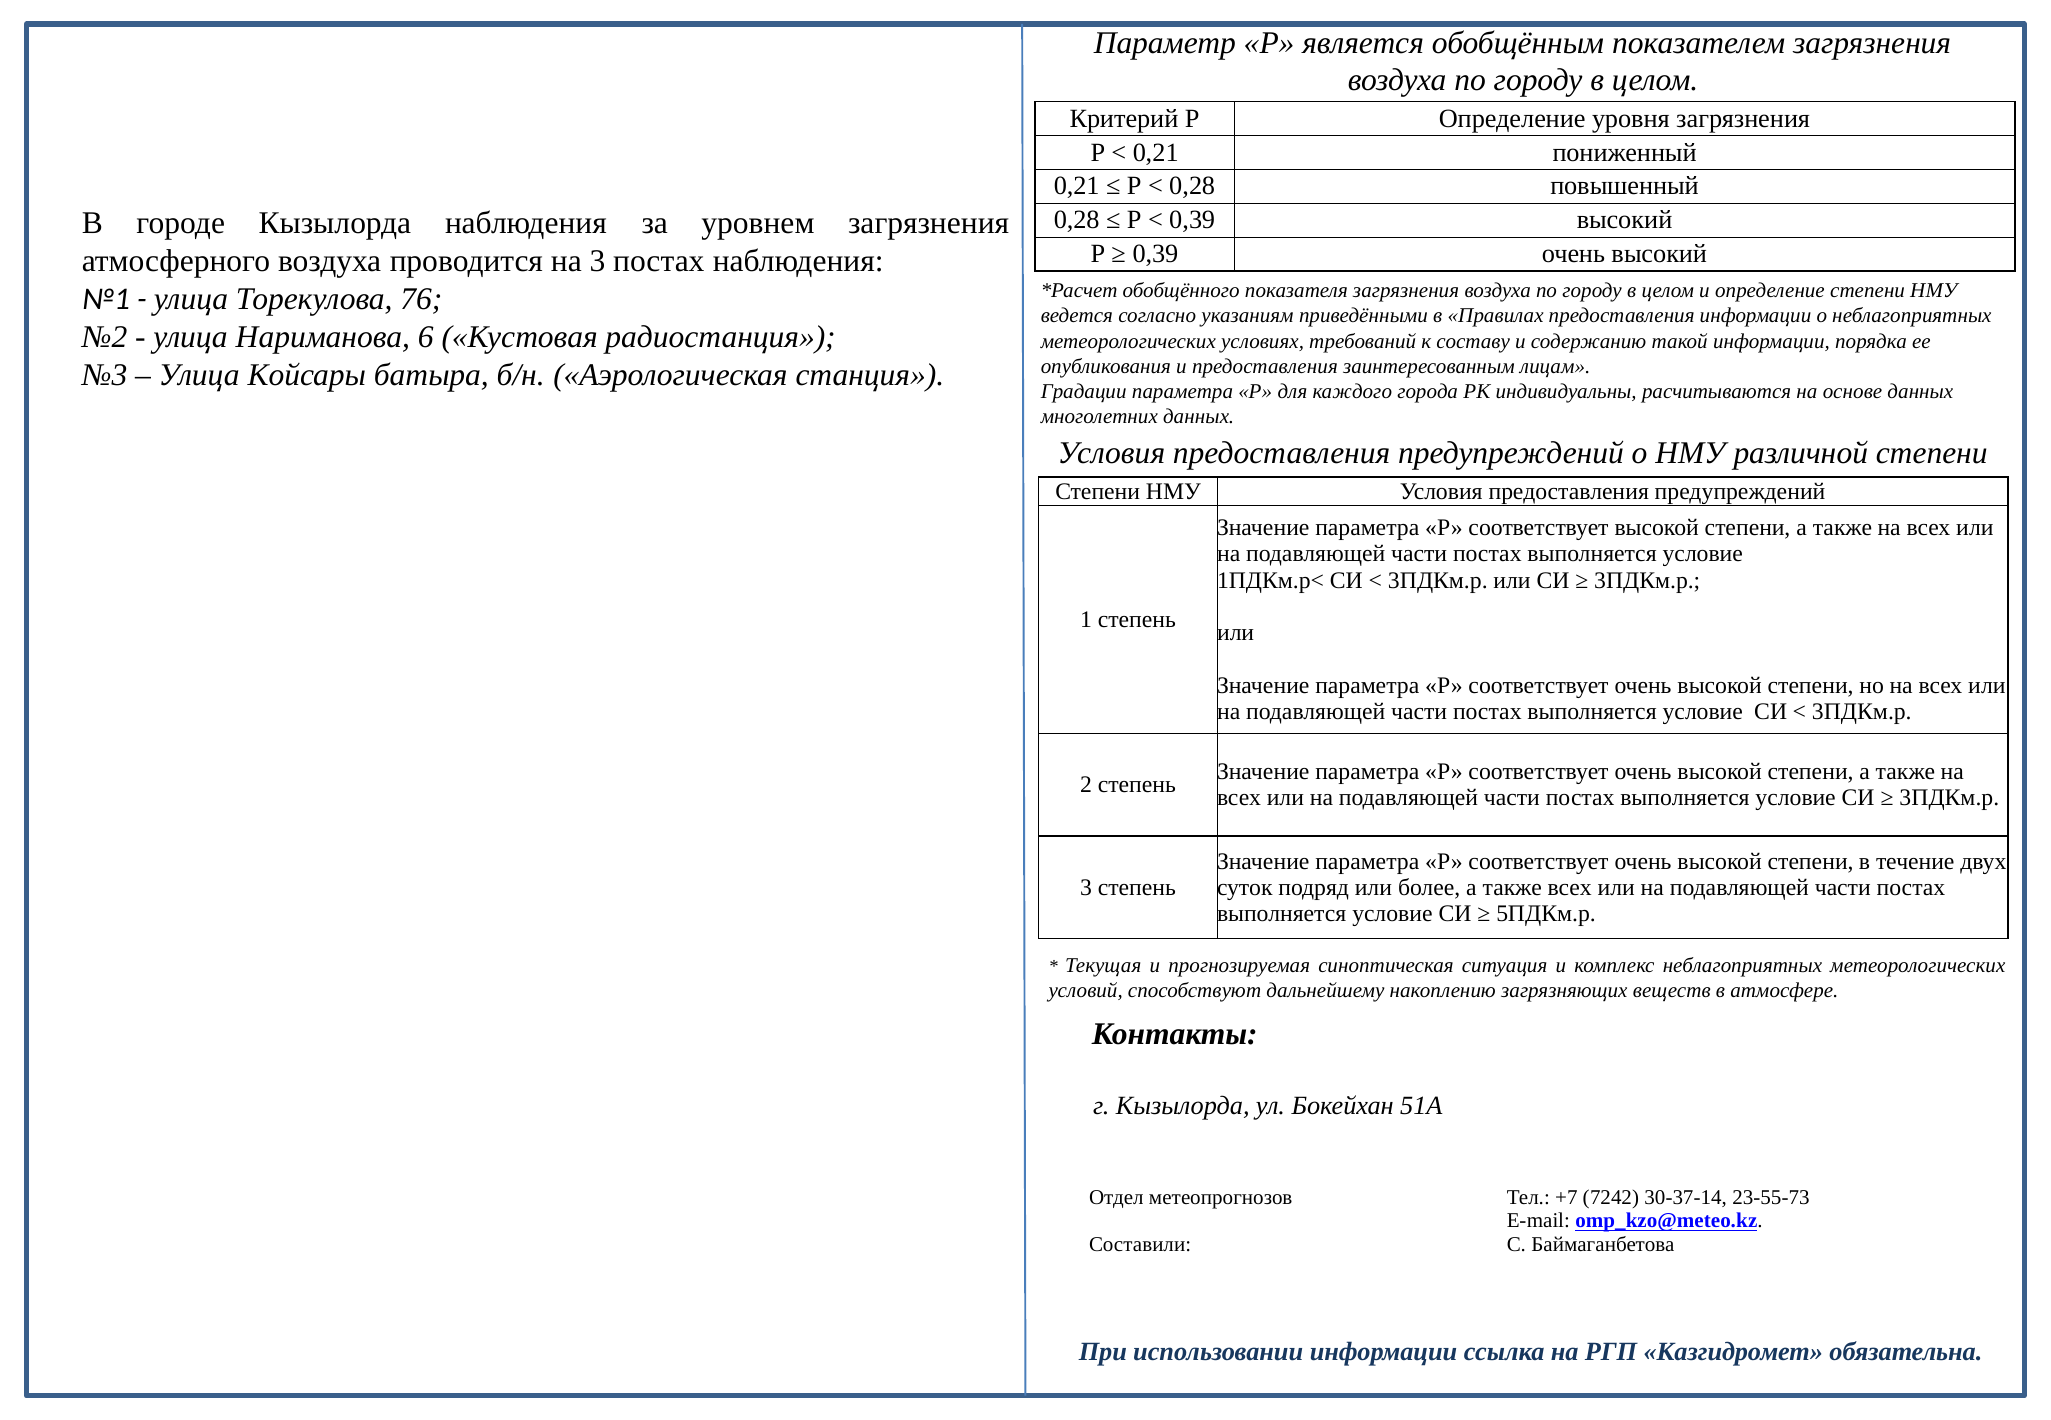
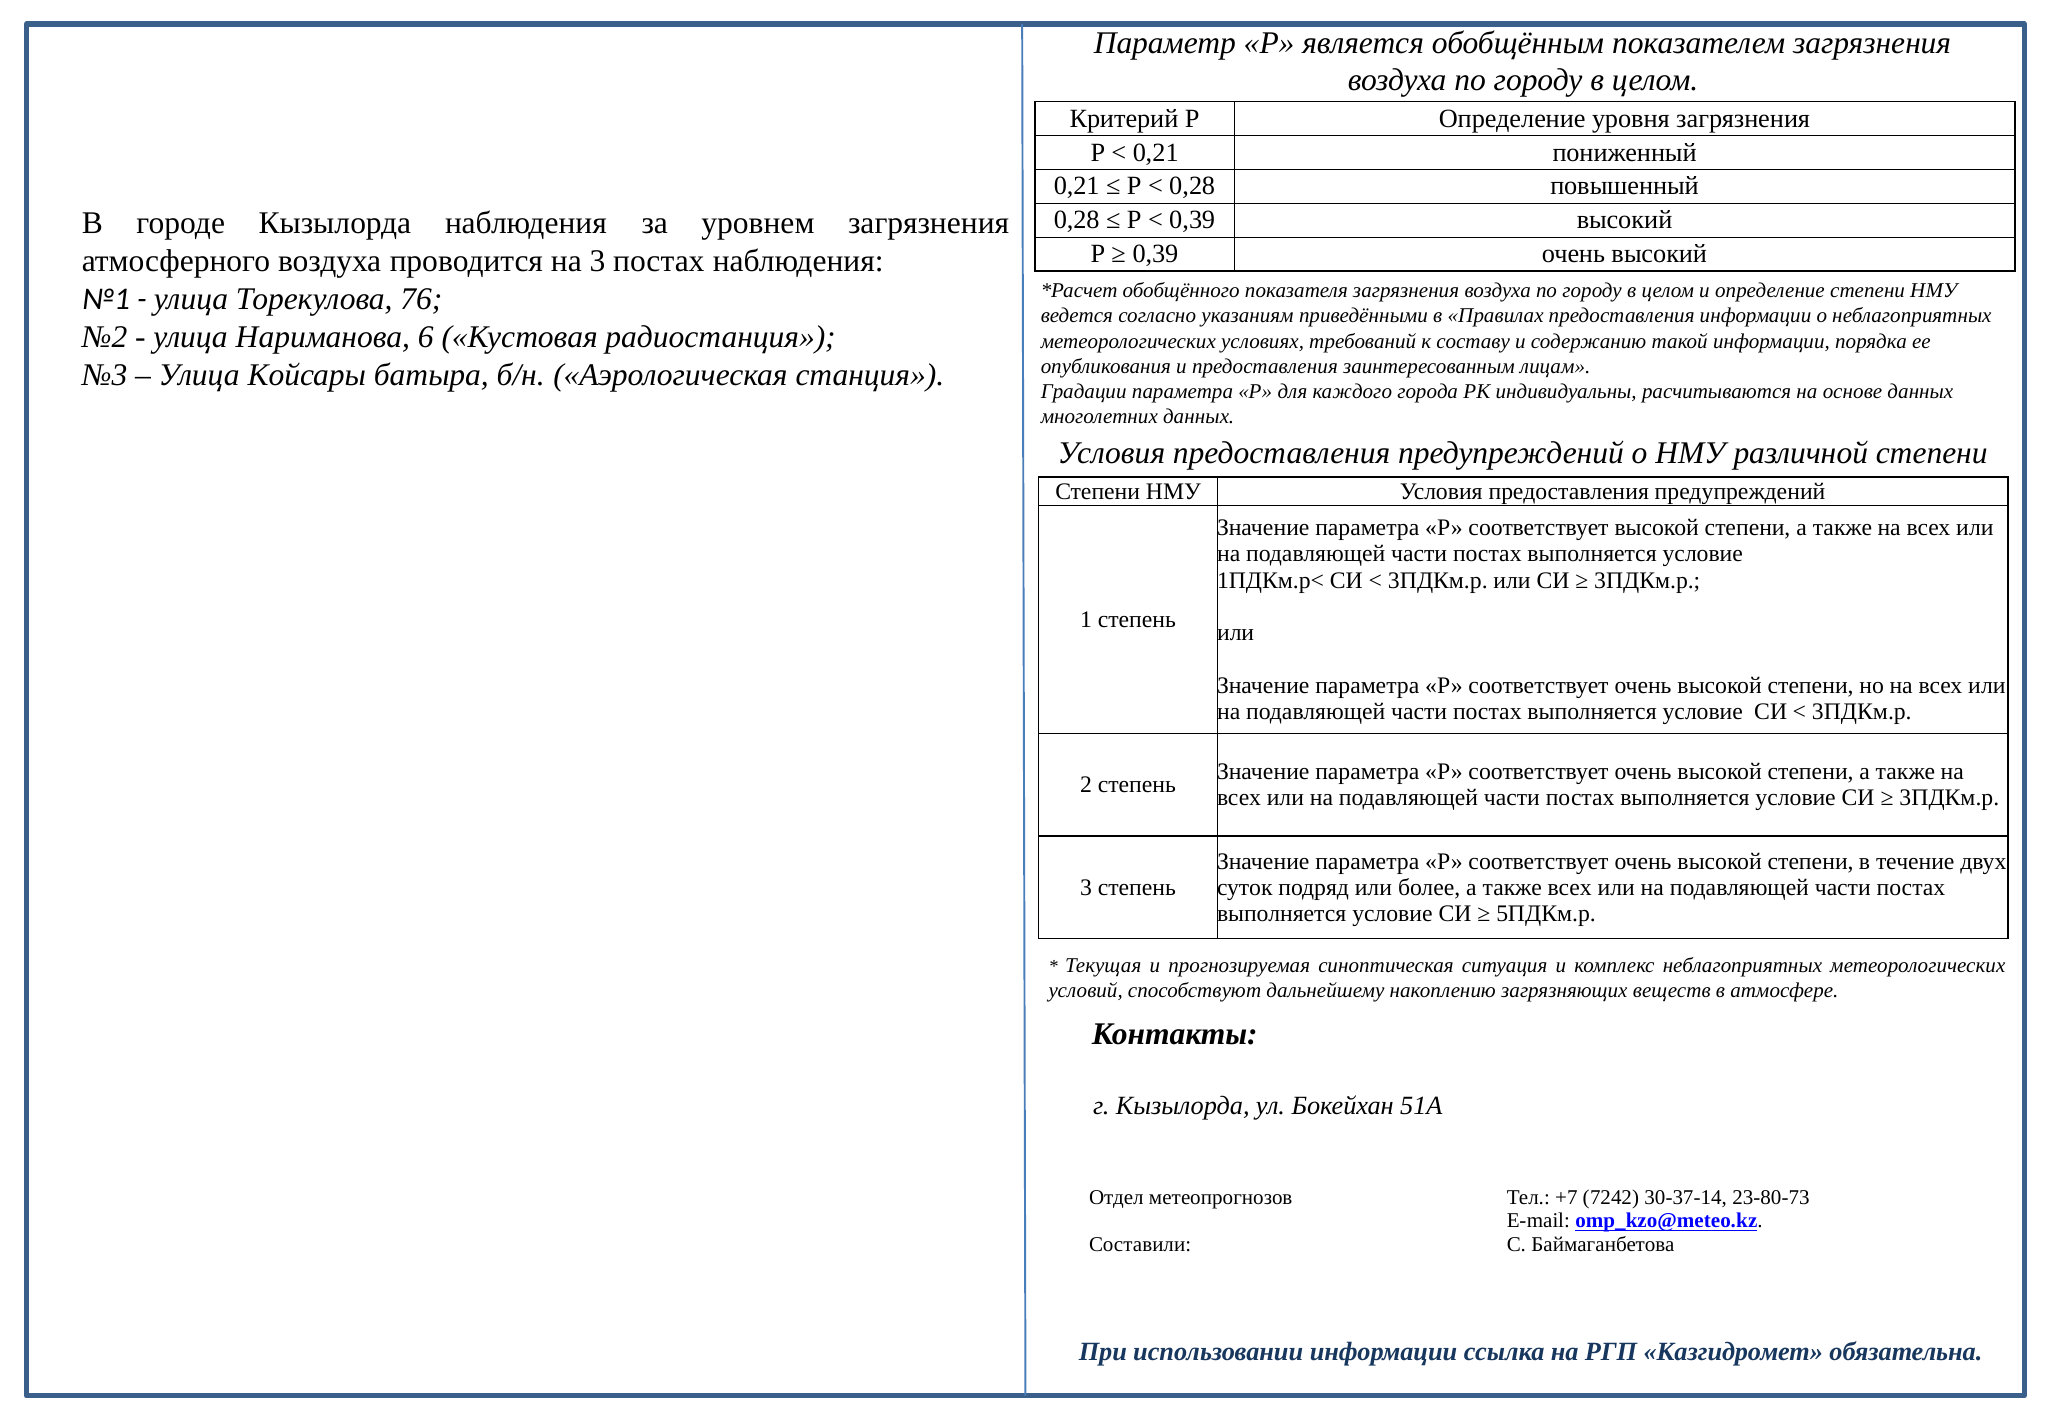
23-55-73: 23-55-73 -> 23-80-73
